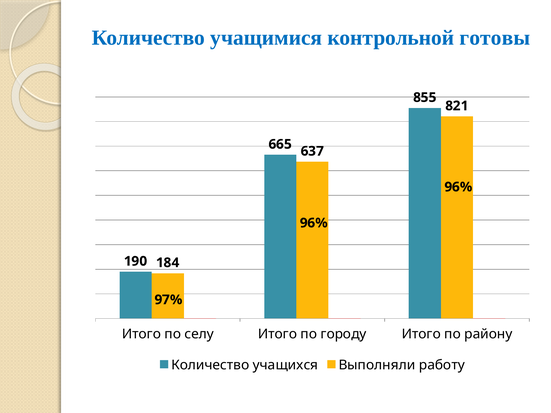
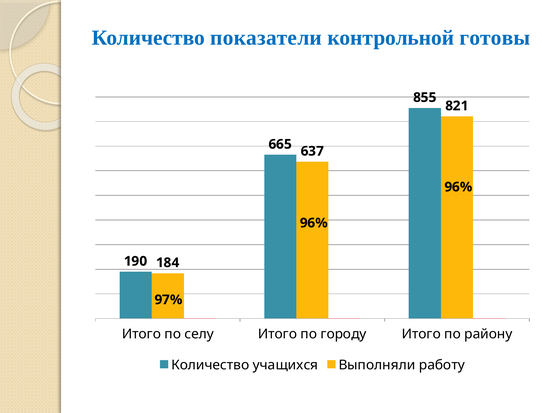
учащимися: учащимися -> показатели
